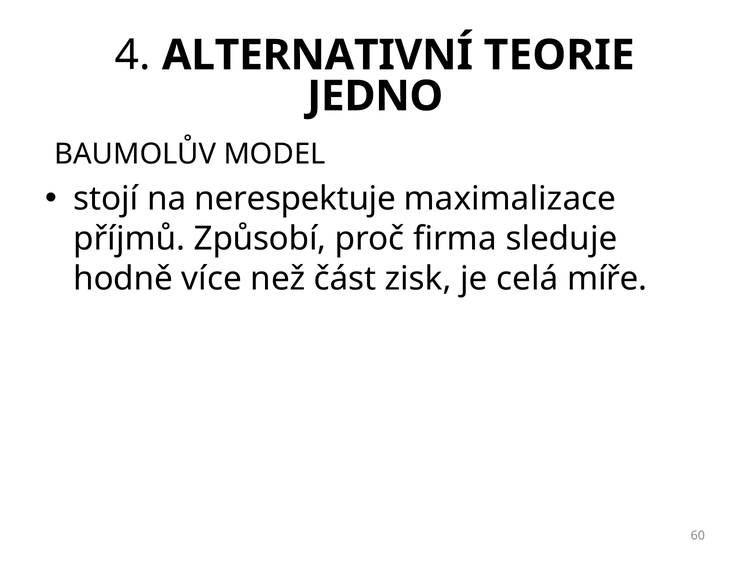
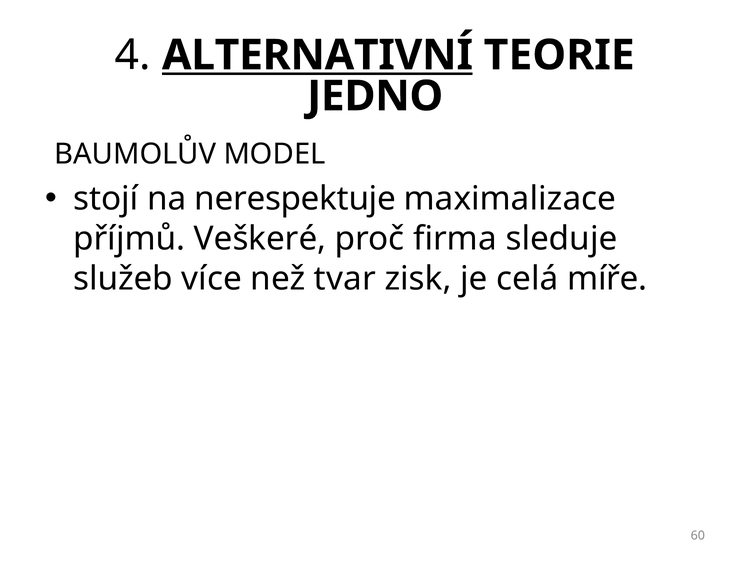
ALTERNATIVNÍ underline: none -> present
Způsobí: Způsobí -> Veškeré
hodně: hodně -> služeb
část: část -> tvar
